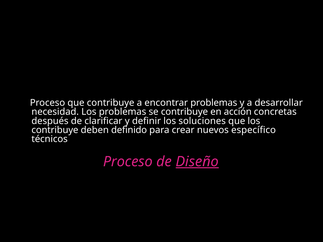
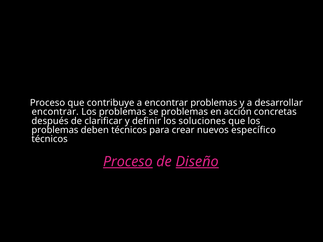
necesidad at (55, 112): necesidad -> encontrar
se contribuye: contribuye -> problemas
contribuye at (55, 130): contribuye -> problemas
deben definido: definido -> técnicos
Proceso at (128, 162) underline: none -> present
